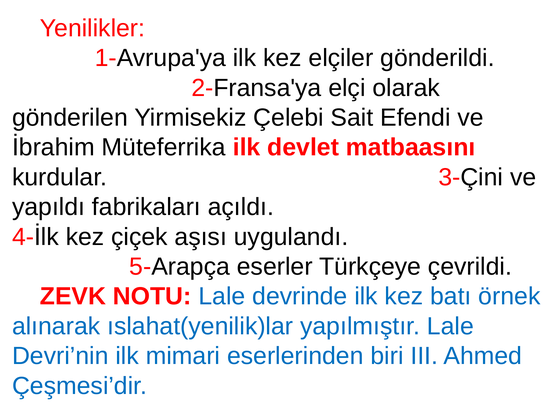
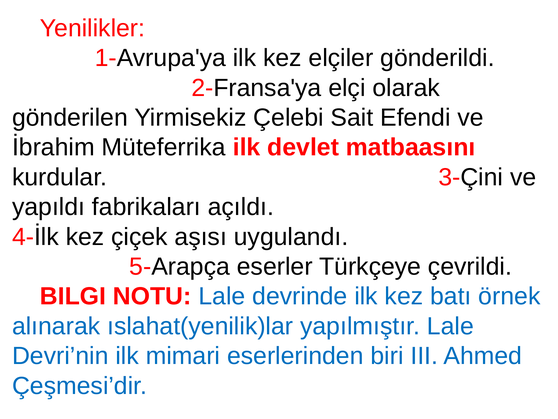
ZEVK: ZEVK -> BILGI
